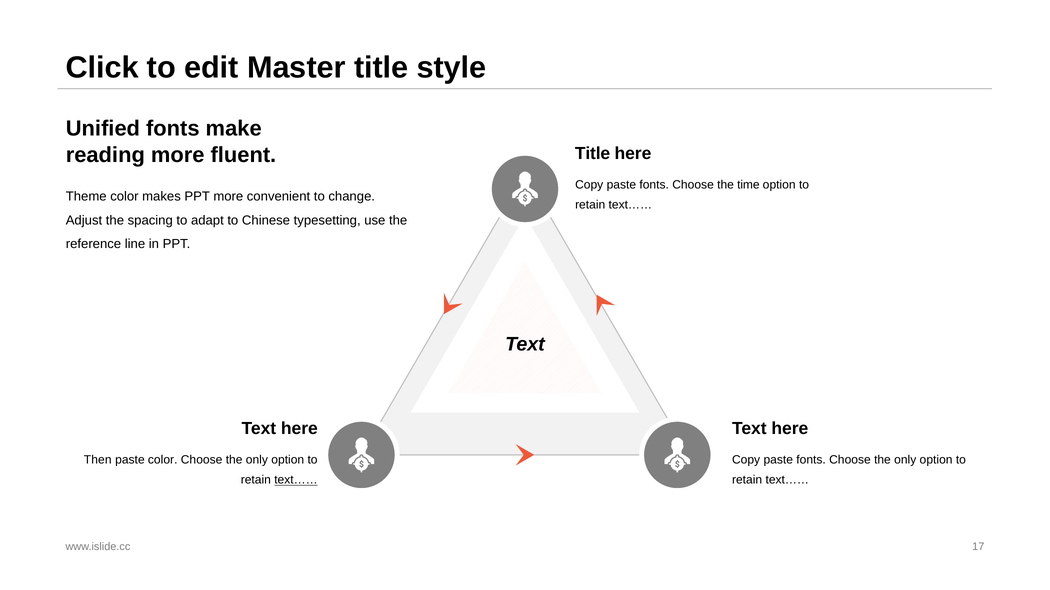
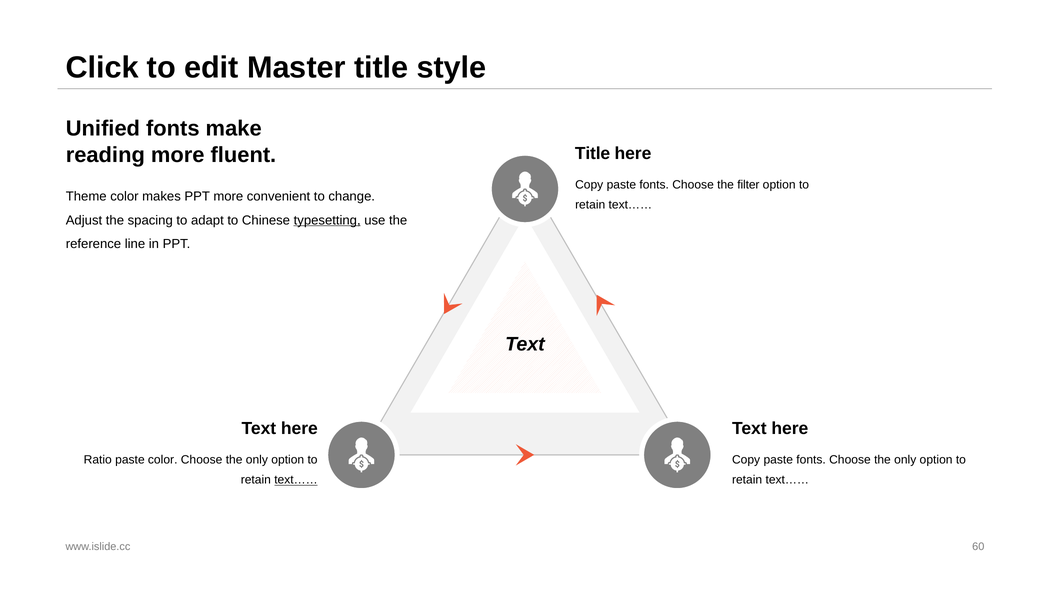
time: time -> filter
typesetting underline: none -> present
Then: Then -> Ratio
17: 17 -> 60
